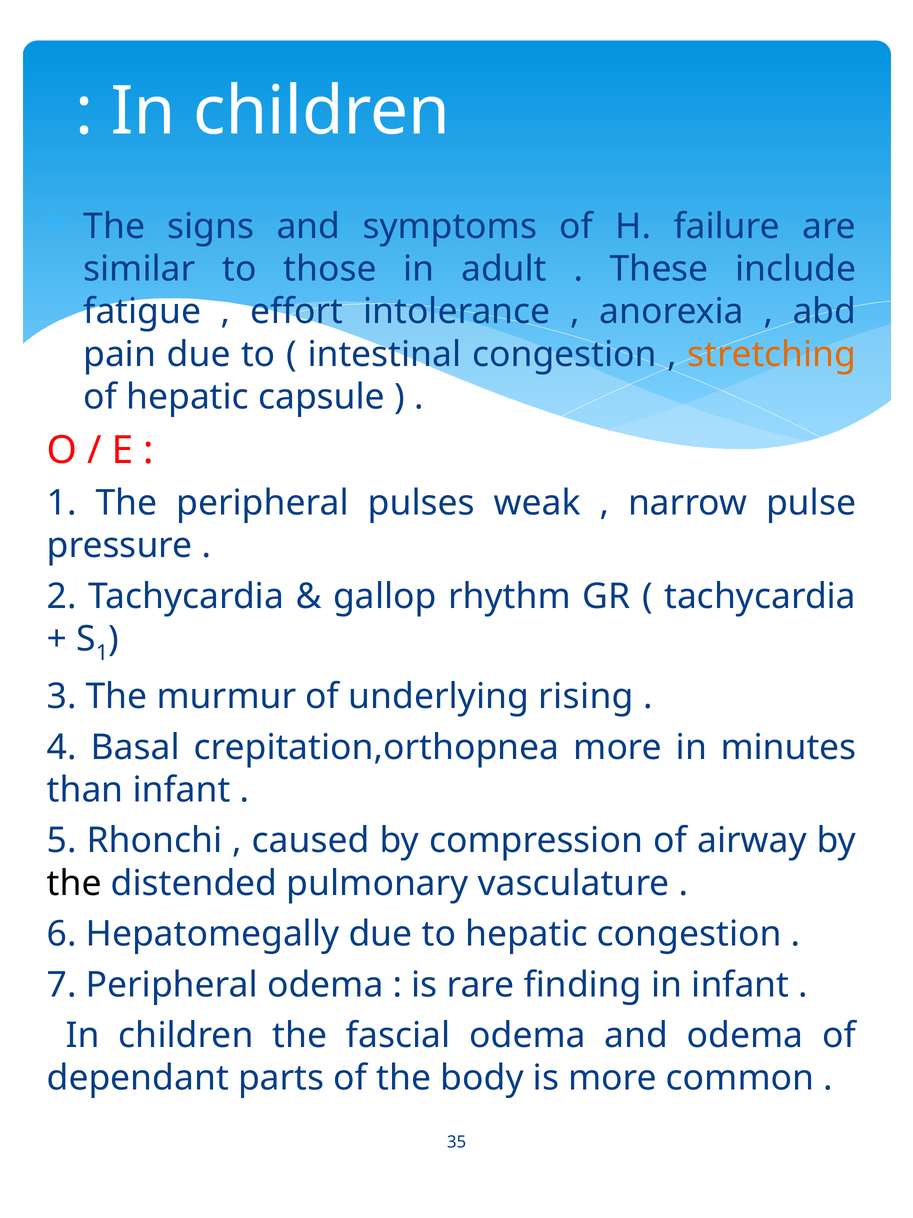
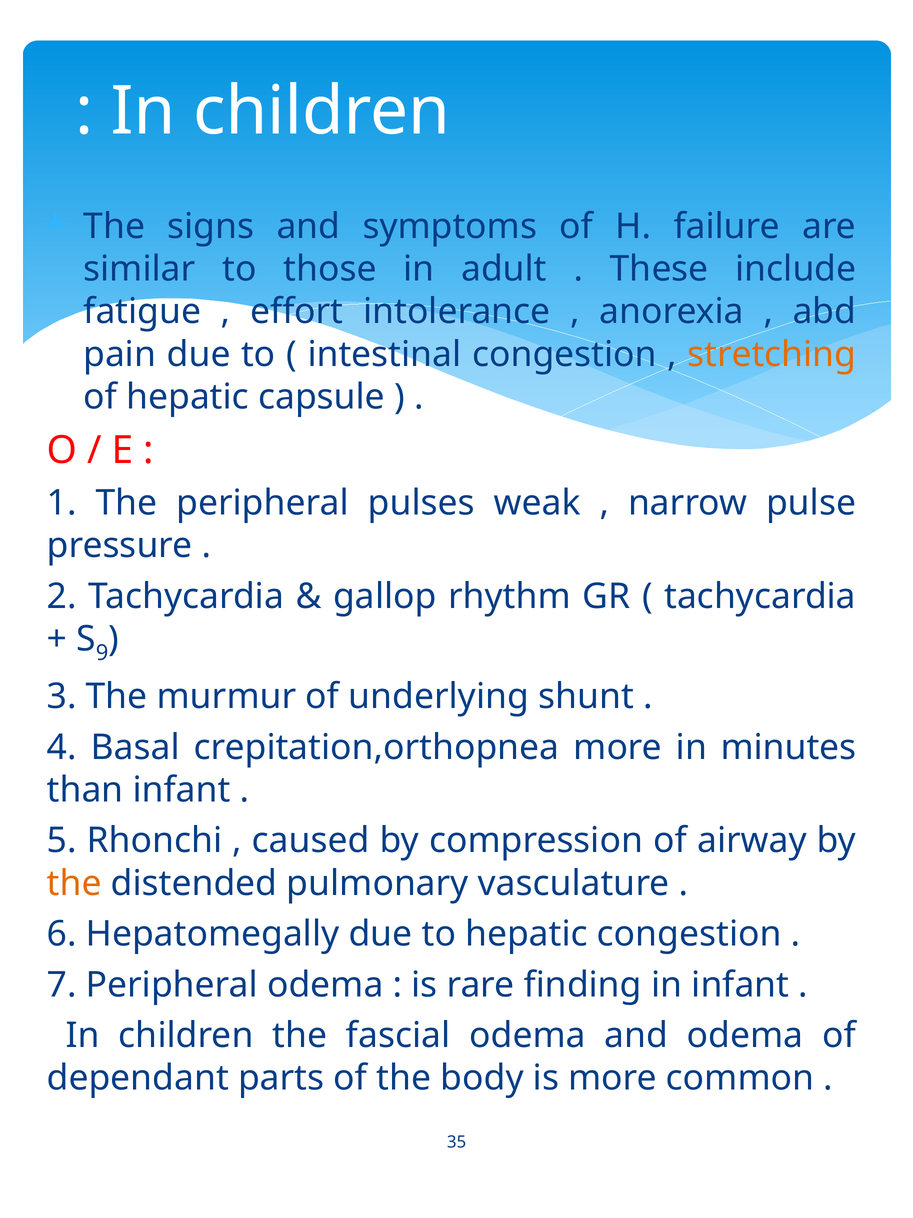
1 at (102, 653): 1 -> 9
rising: rising -> shunt
the at (74, 883) colour: black -> orange
